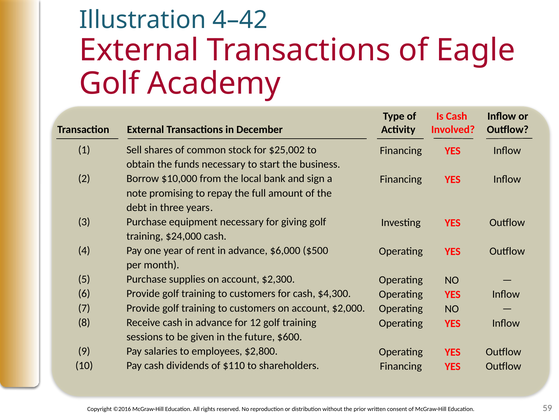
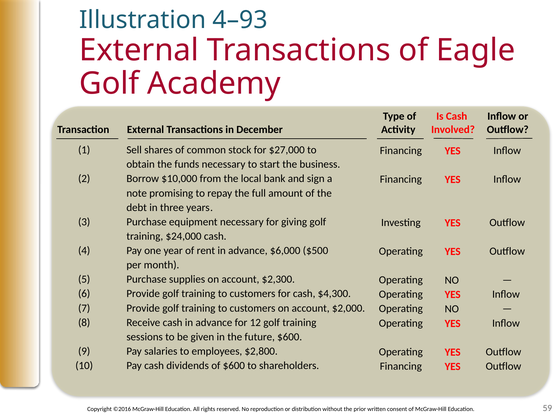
4–42: 4–42 -> 4–93
$25,002: $25,002 -> $27,000
of $110: $110 -> $600
